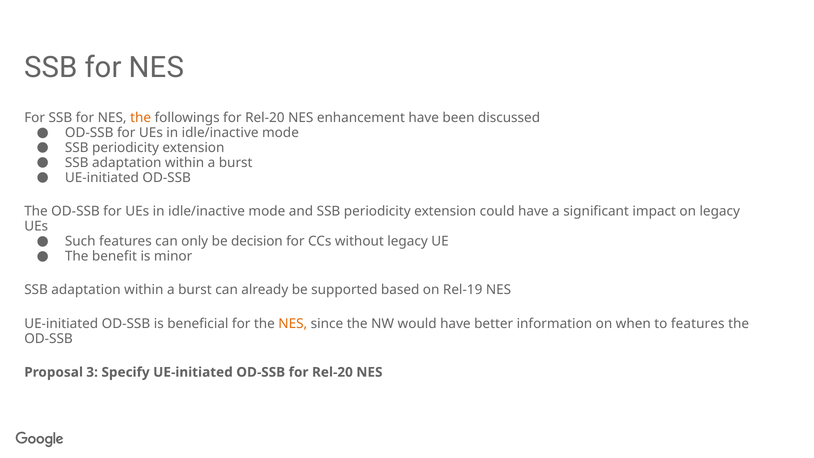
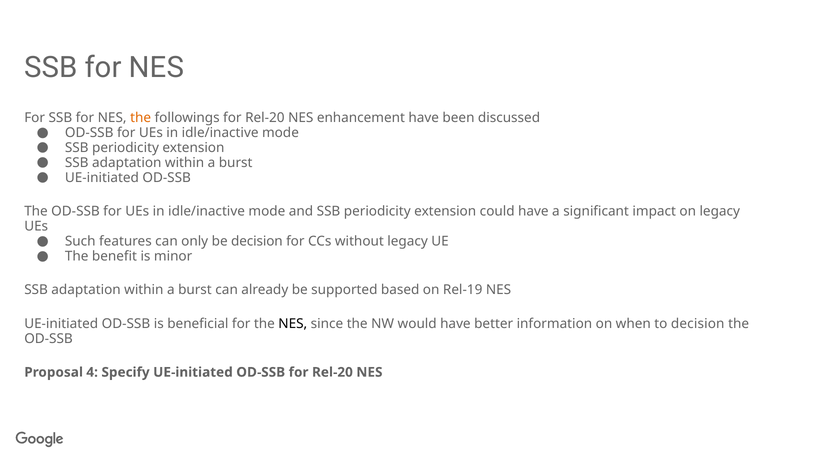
NES at (293, 324) colour: orange -> black
to features: features -> decision
3: 3 -> 4
